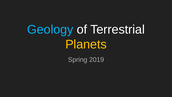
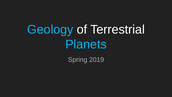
Planets colour: yellow -> light blue
